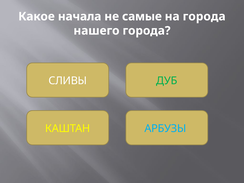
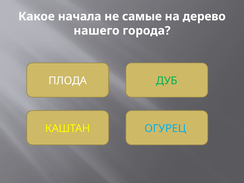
на города: города -> дерево
СЛИВЫ: СЛИВЫ -> ПЛОДА
АРБУЗЫ: АРБУЗЫ -> ОГУРЕЦ
